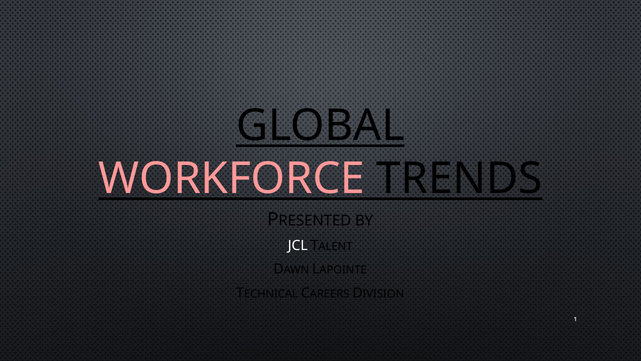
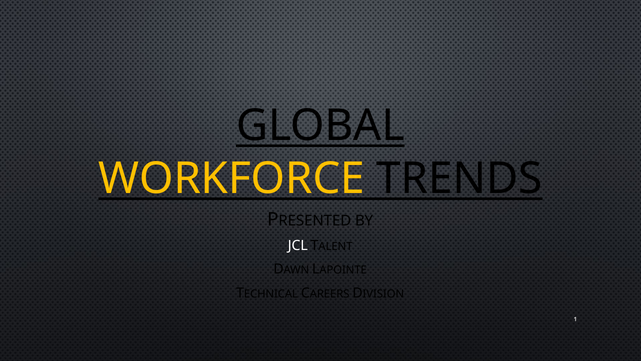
WORKFORCE colour: pink -> yellow
